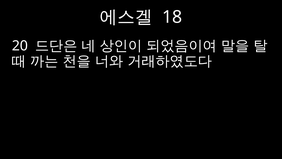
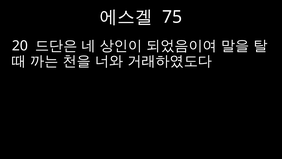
18: 18 -> 75
